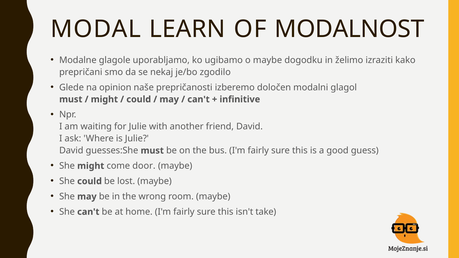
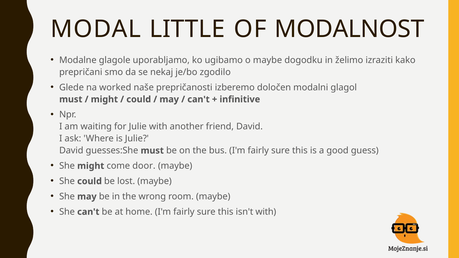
LEARN: LEARN -> LITTLE
opinion: opinion -> worked
isn't take: take -> with
